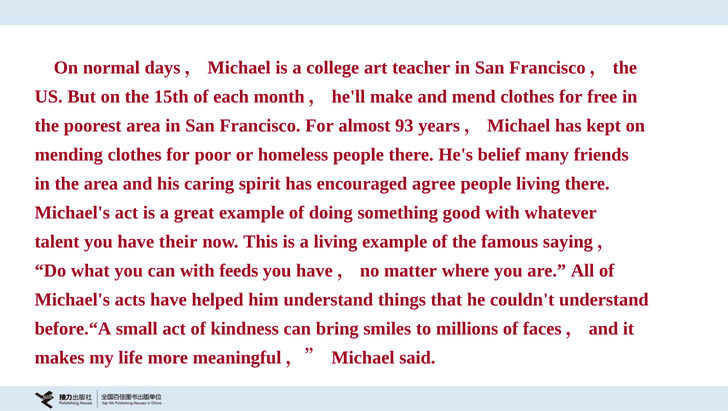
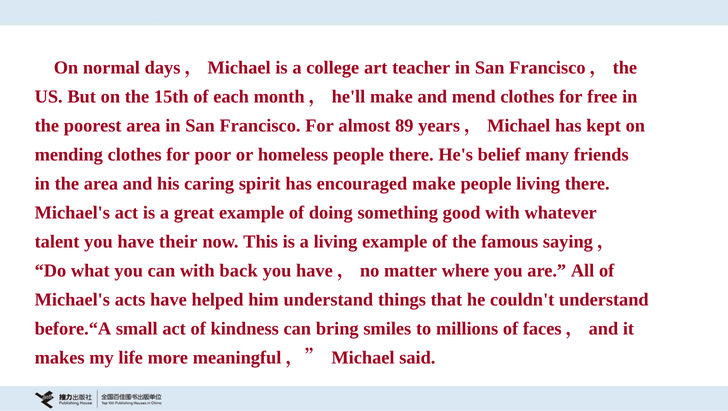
93: 93 -> 89
encouraged agree: agree -> make
feeds: feeds -> back
